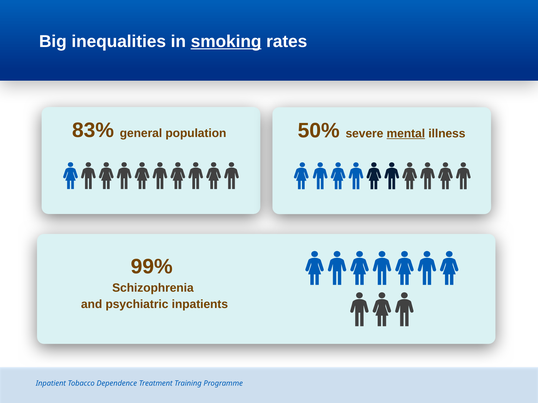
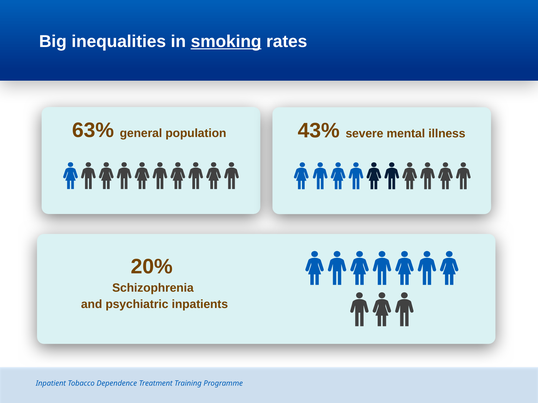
83%: 83% -> 63%
50%: 50% -> 43%
mental underline: present -> none
99%: 99% -> 20%
